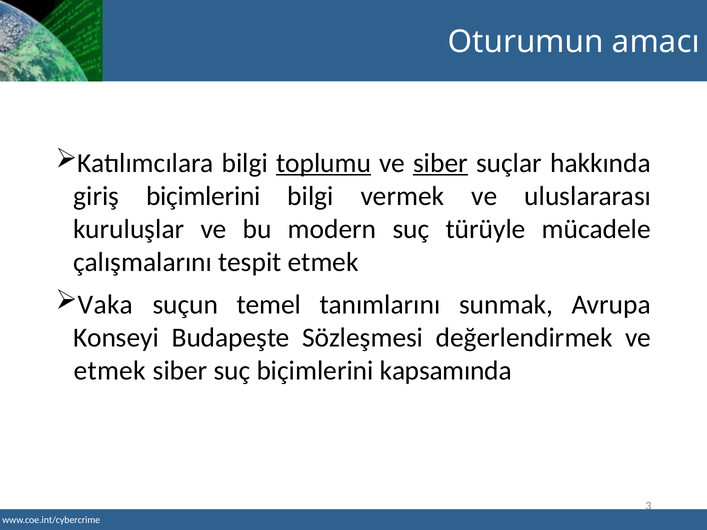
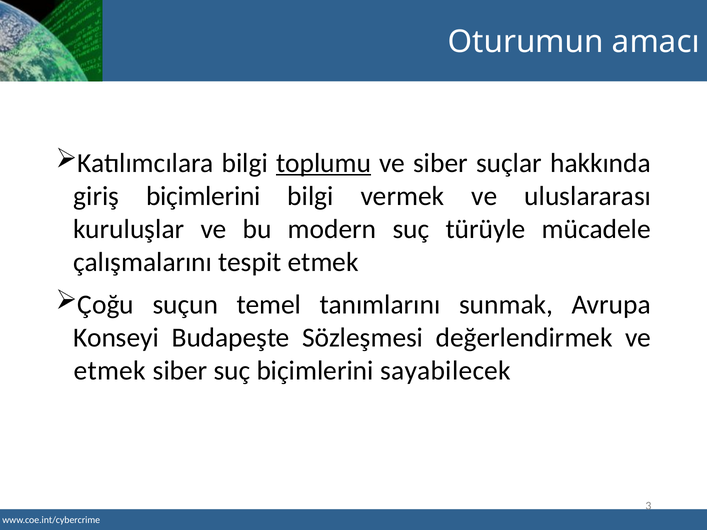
siber at (441, 163) underline: present -> none
Vaka: Vaka -> Çoğu
kapsamında: kapsamında -> sayabilecek
